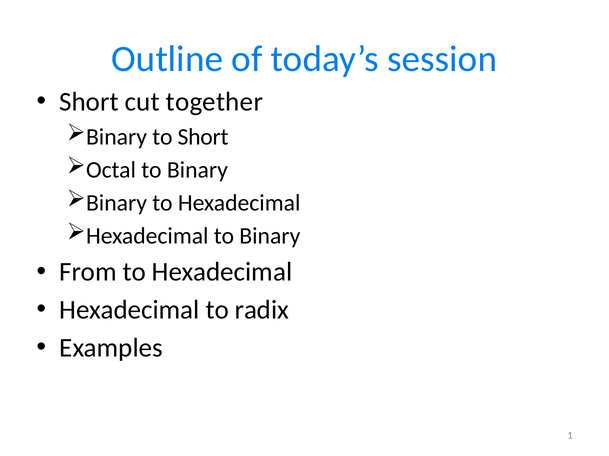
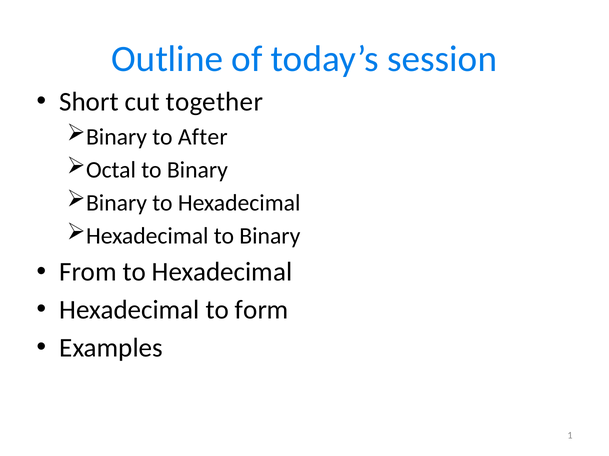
to Short: Short -> After
radix: radix -> form
